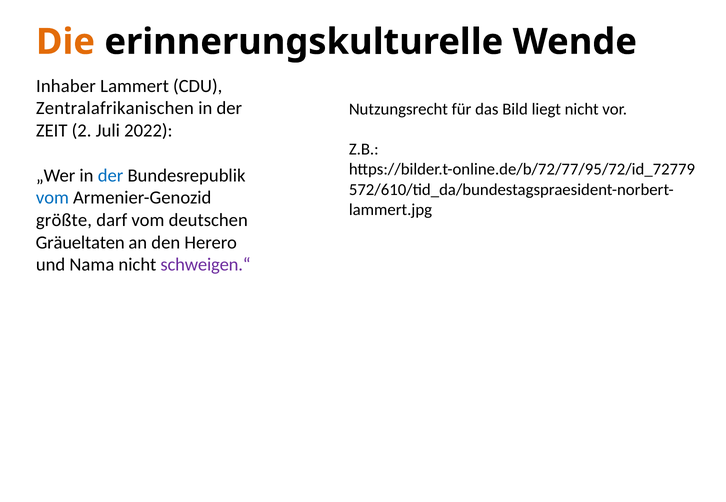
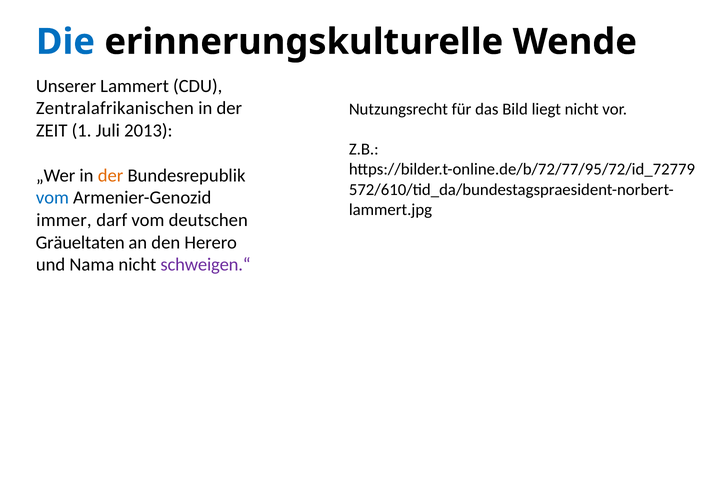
Die colour: orange -> blue
Inhaber: Inhaber -> Unserer
2: 2 -> 1
2022: 2022 -> 2013
der at (111, 176) colour: blue -> orange
größte: größte -> immer
